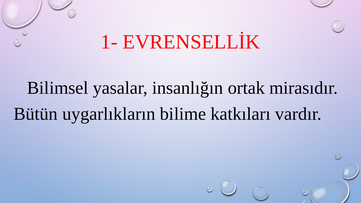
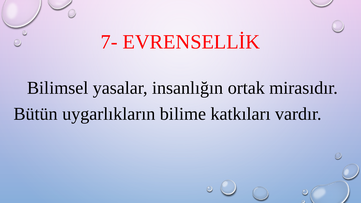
1-: 1- -> 7-
